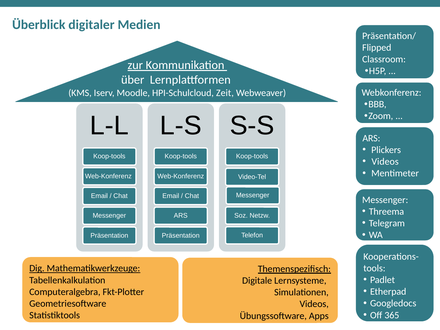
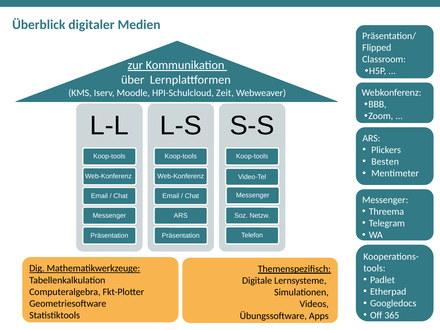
Videos at (385, 162): Videos -> Besten
